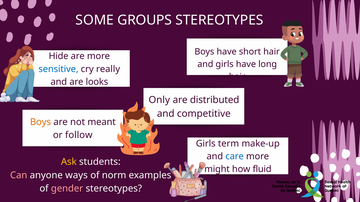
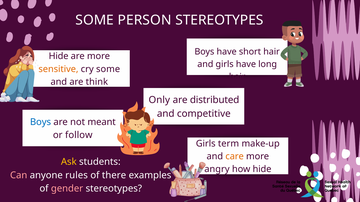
GROUPS: GROUPS -> PERSON
sensitive colour: blue -> orange
cry really: really -> some
looks: looks -> think
Boys at (41, 122) colour: orange -> blue
care colour: blue -> orange
might: might -> angry
how fluid: fluid -> hide
ways: ways -> rules
norm: norm -> there
